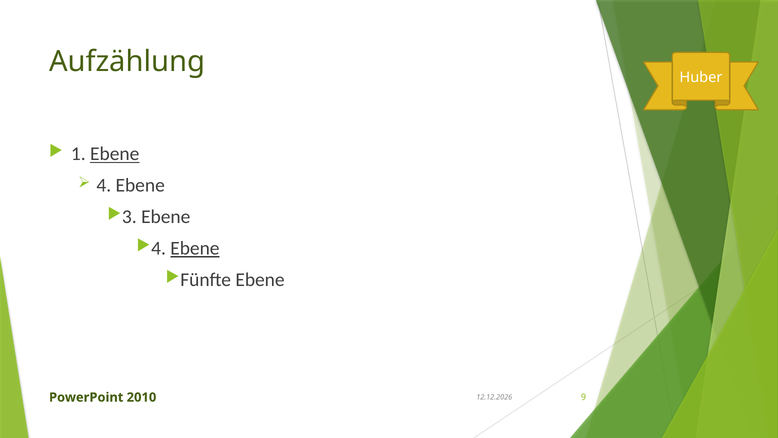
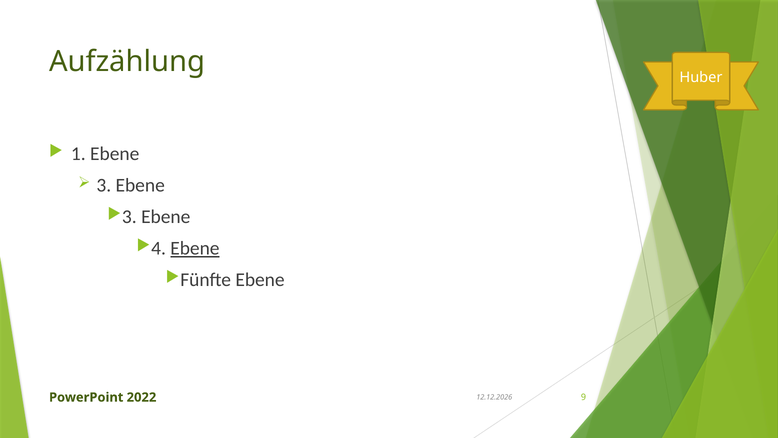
Ebene at (115, 154) underline: present -> none
4: 4 -> 3
2010: 2010 -> 2022
